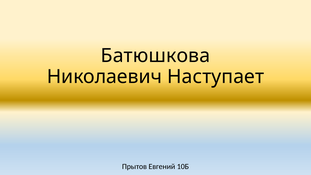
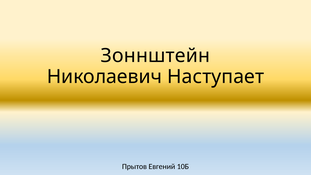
Батюшкова: Батюшкова -> Зоннштейн
